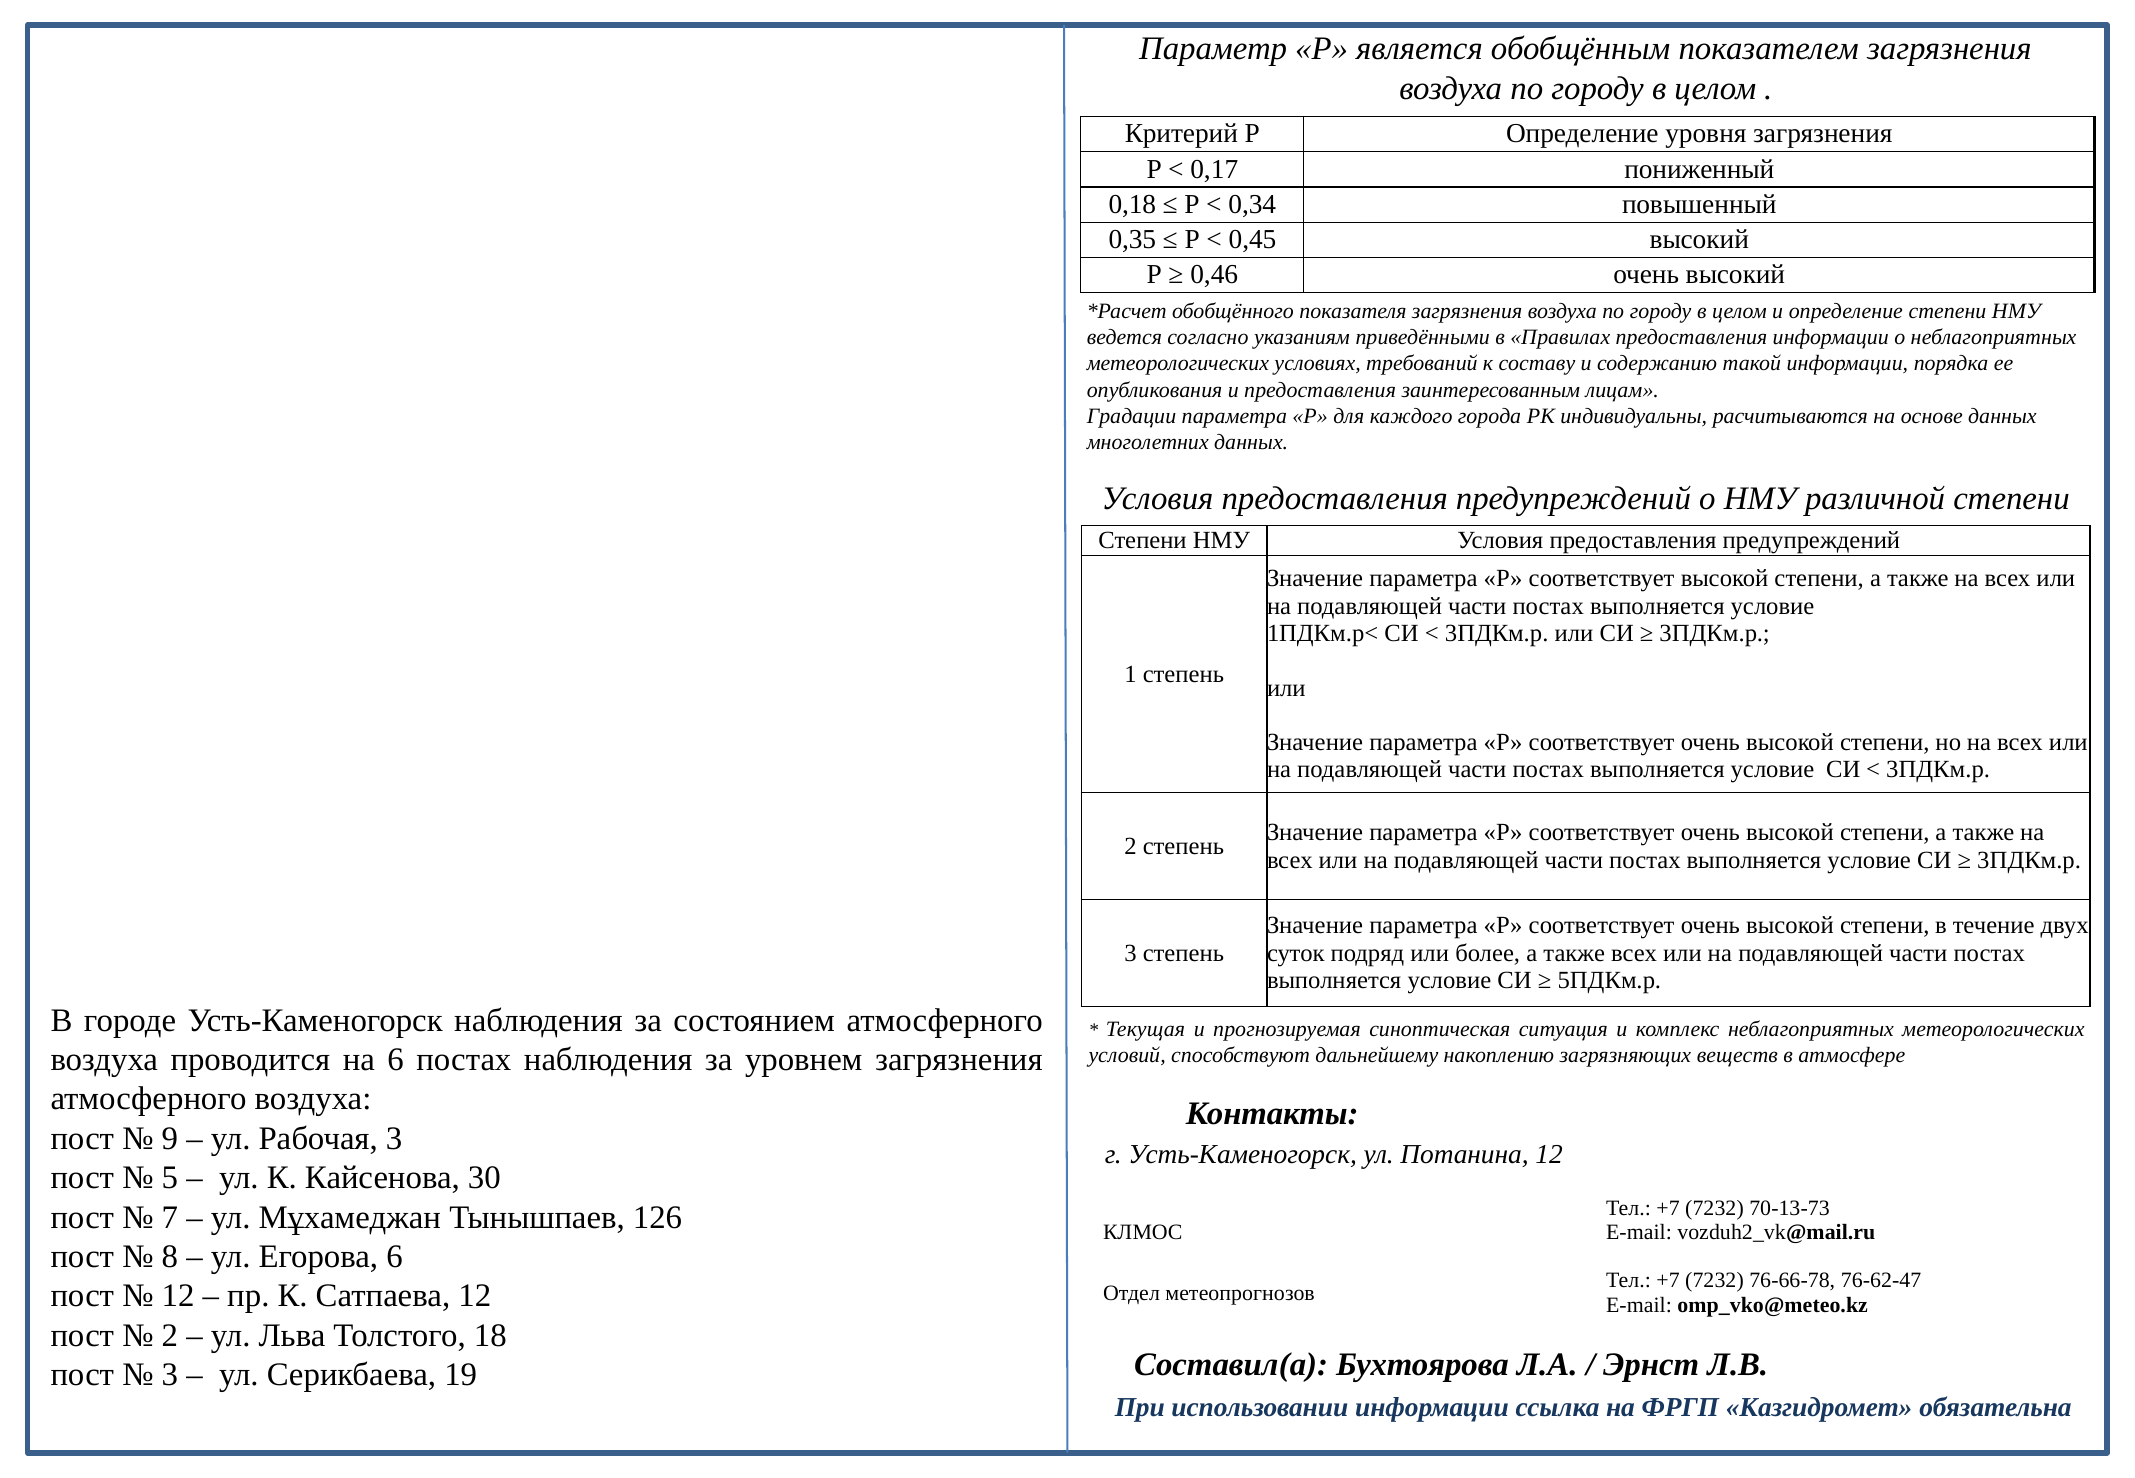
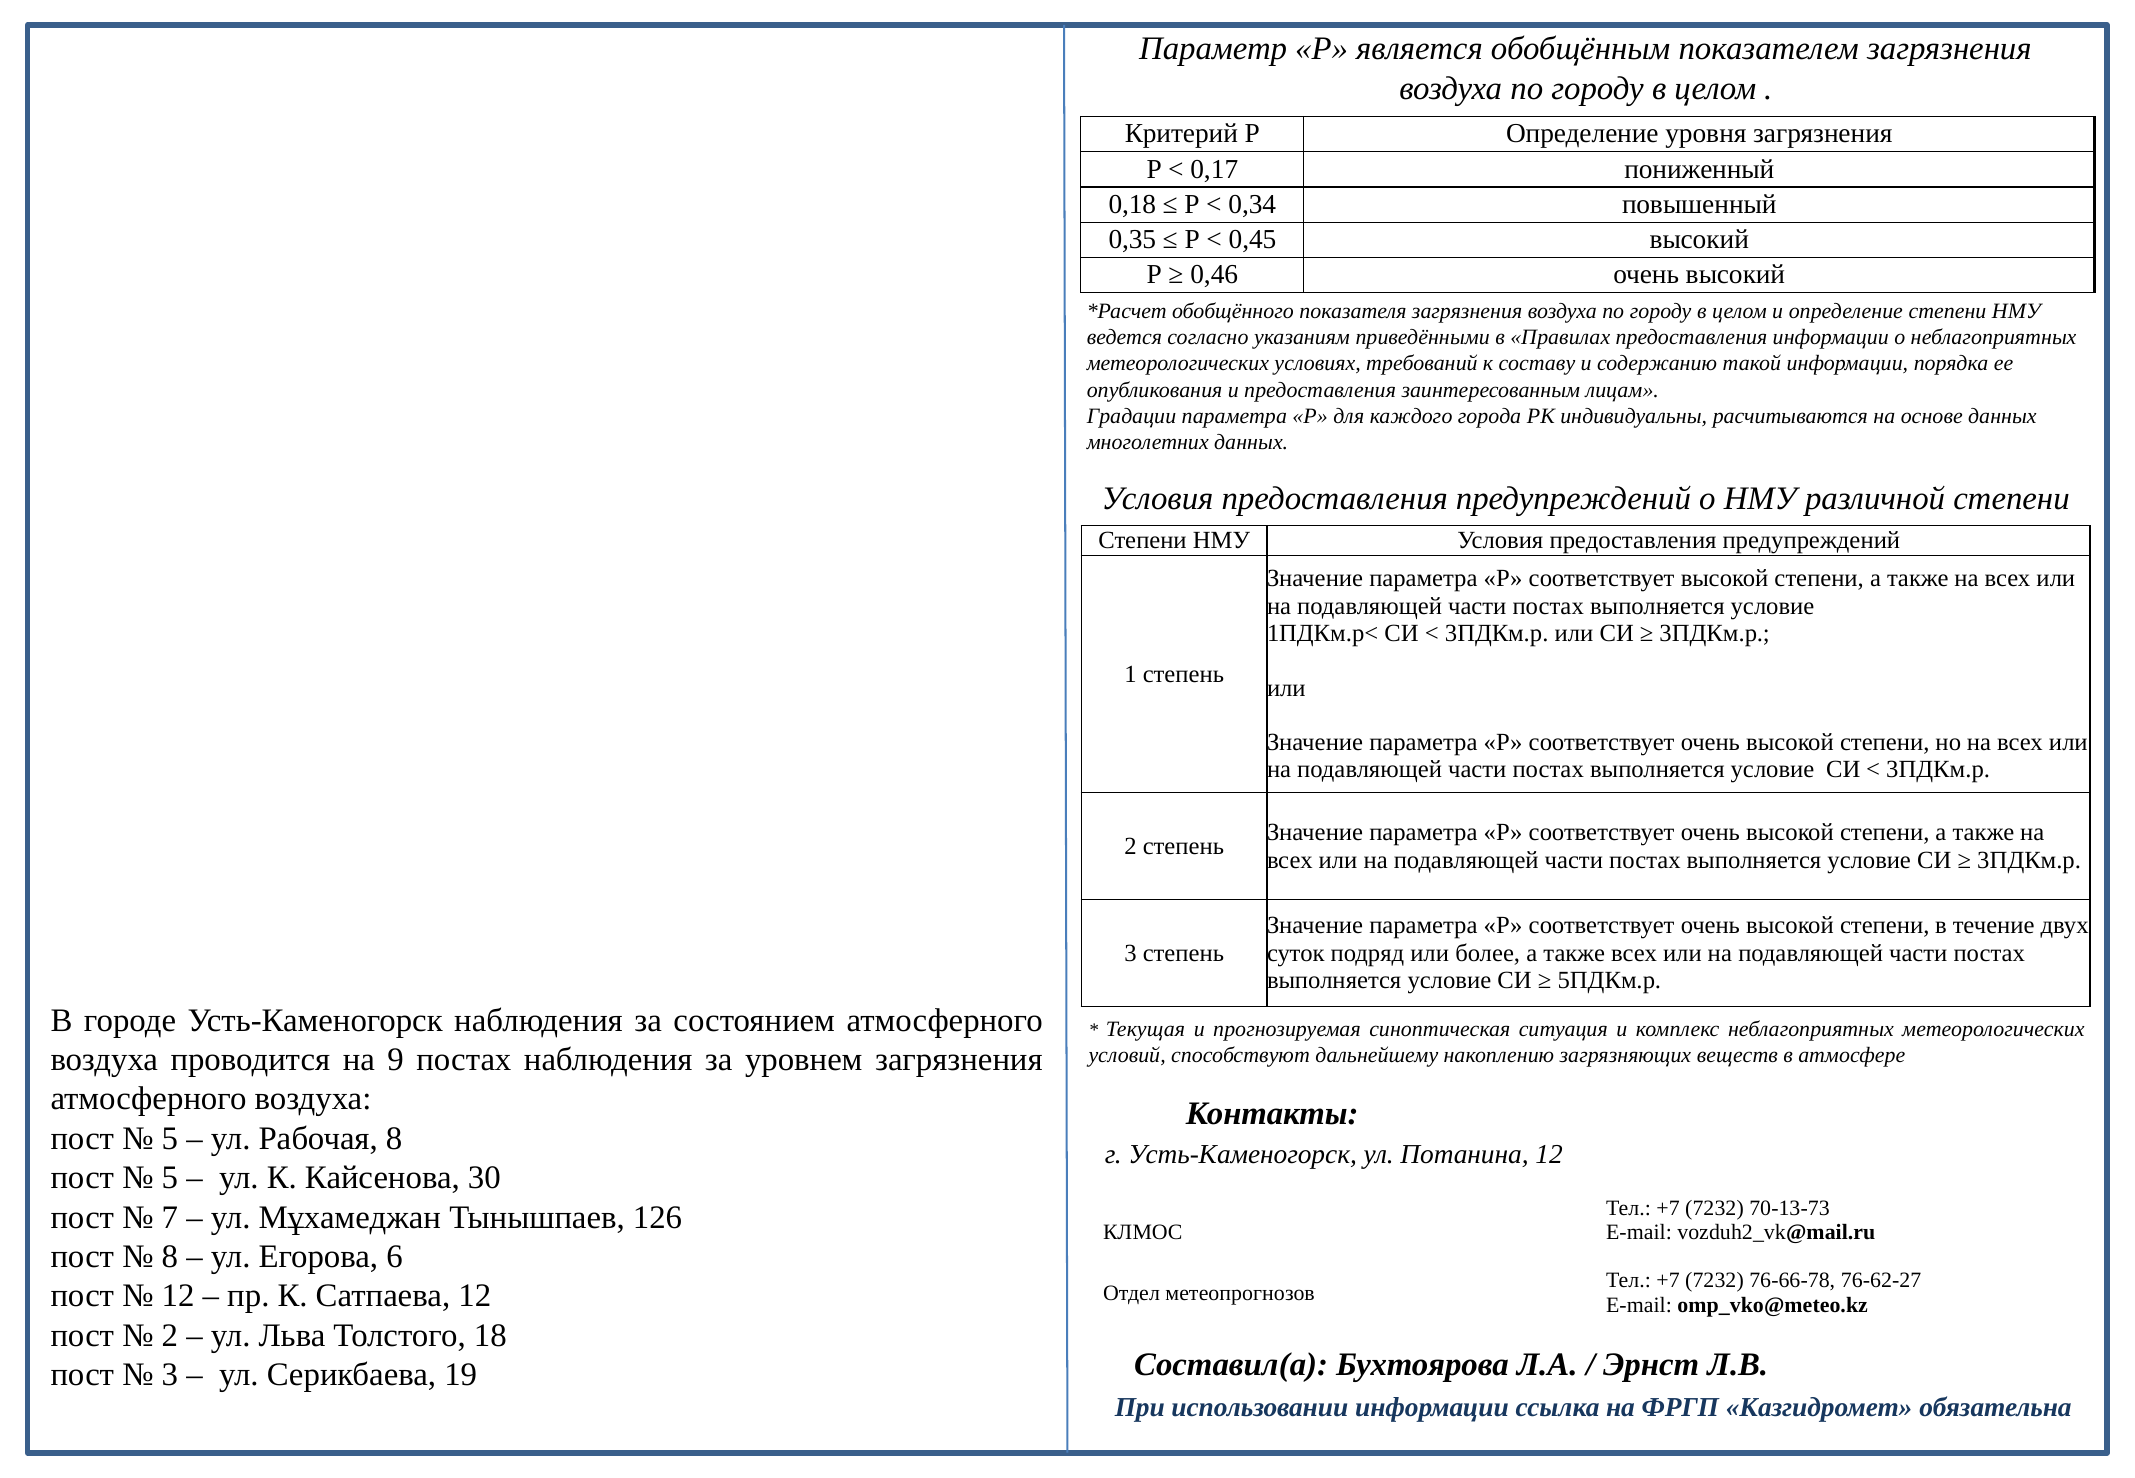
на 6: 6 -> 9
9 at (170, 1138): 9 -> 5
Рабочая 3: 3 -> 8
76-62-47: 76-62-47 -> 76-62-27
